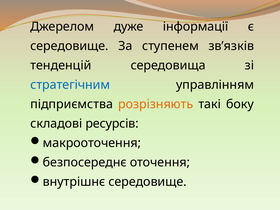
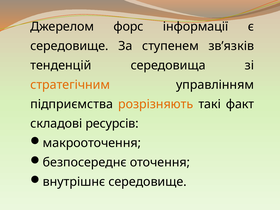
дуже: дуже -> форс
стратегічним colour: blue -> orange
боку: боку -> факт
